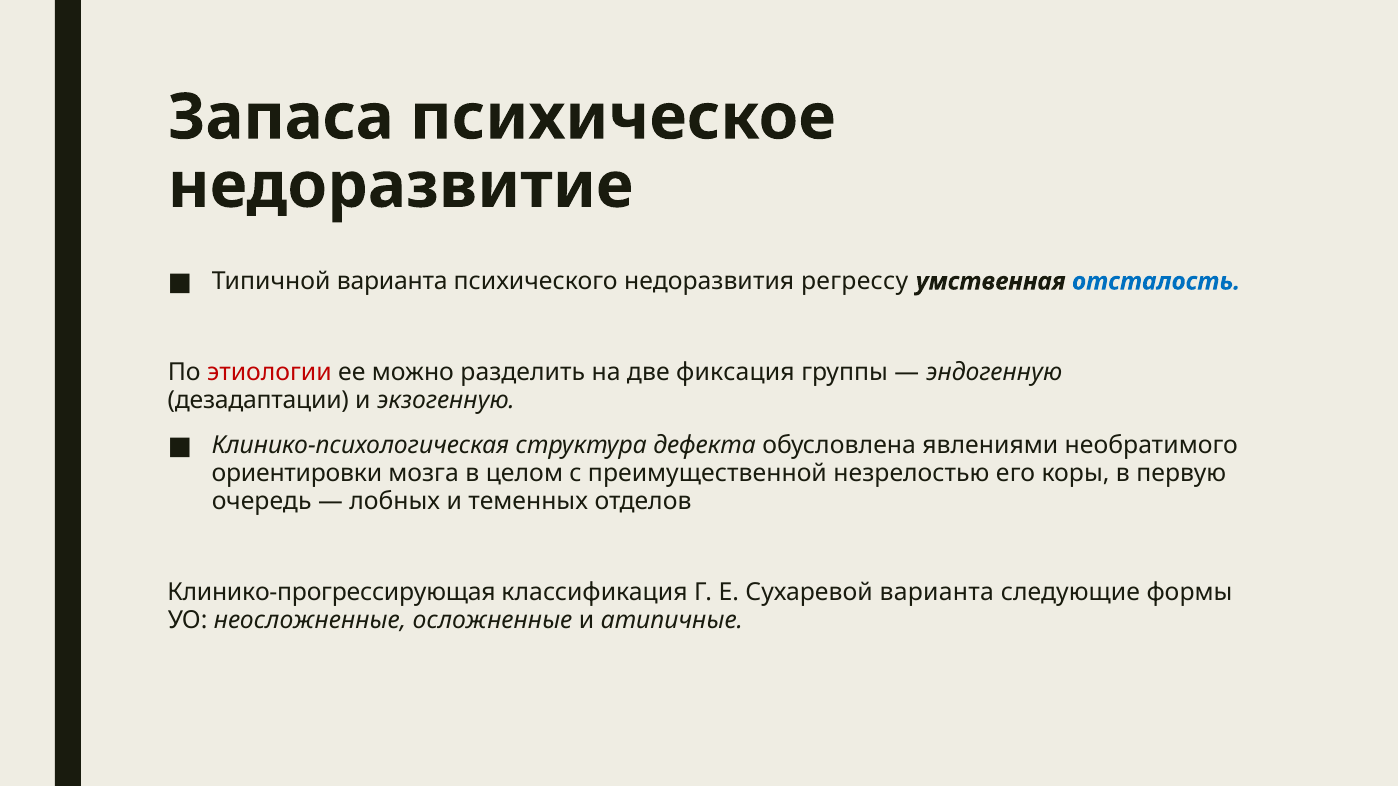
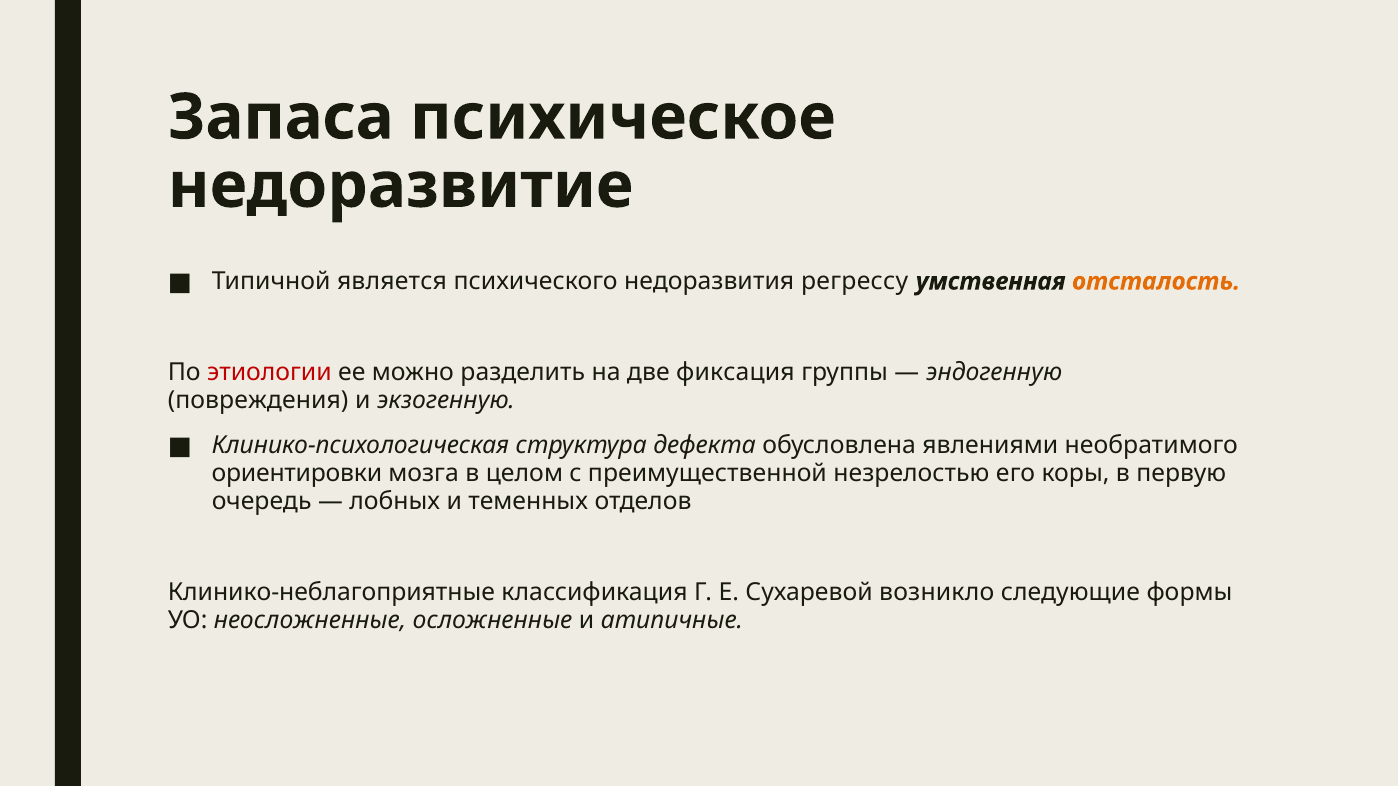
Типичной варианта: варианта -> является
отсталость colour: blue -> orange
дезадаптации: дезадаптации -> повреждения
Клинико-прогрессирующая: Клинико-прогрессирующая -> Клинико-неблагоприятные
Сухаревой варианта: варианта -> возникло
